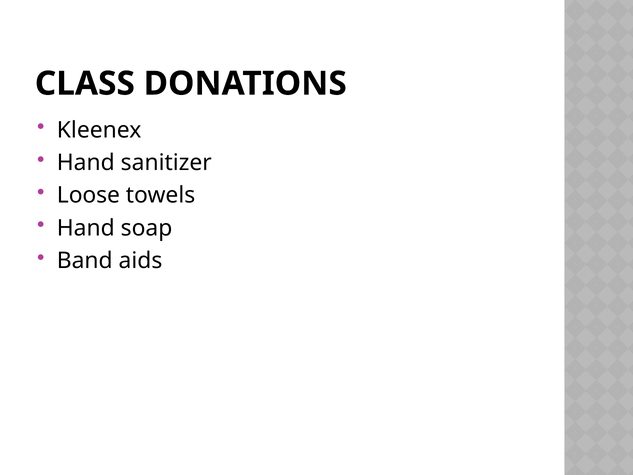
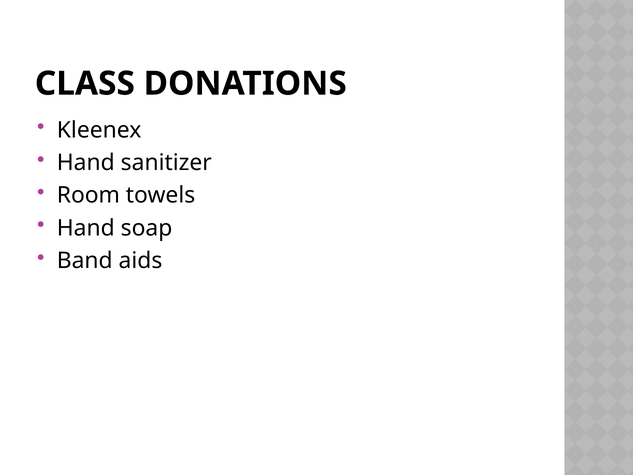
Loose: Loose -> Room
